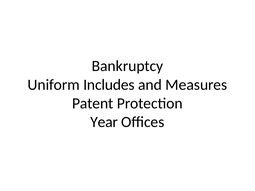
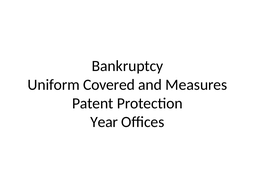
Includes: Includes -> Covered
